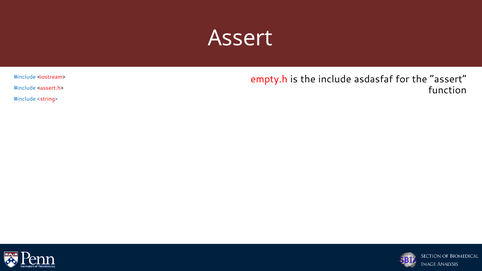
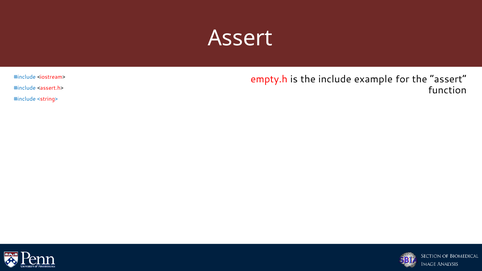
asdasfaf: asdasfaf -> example
